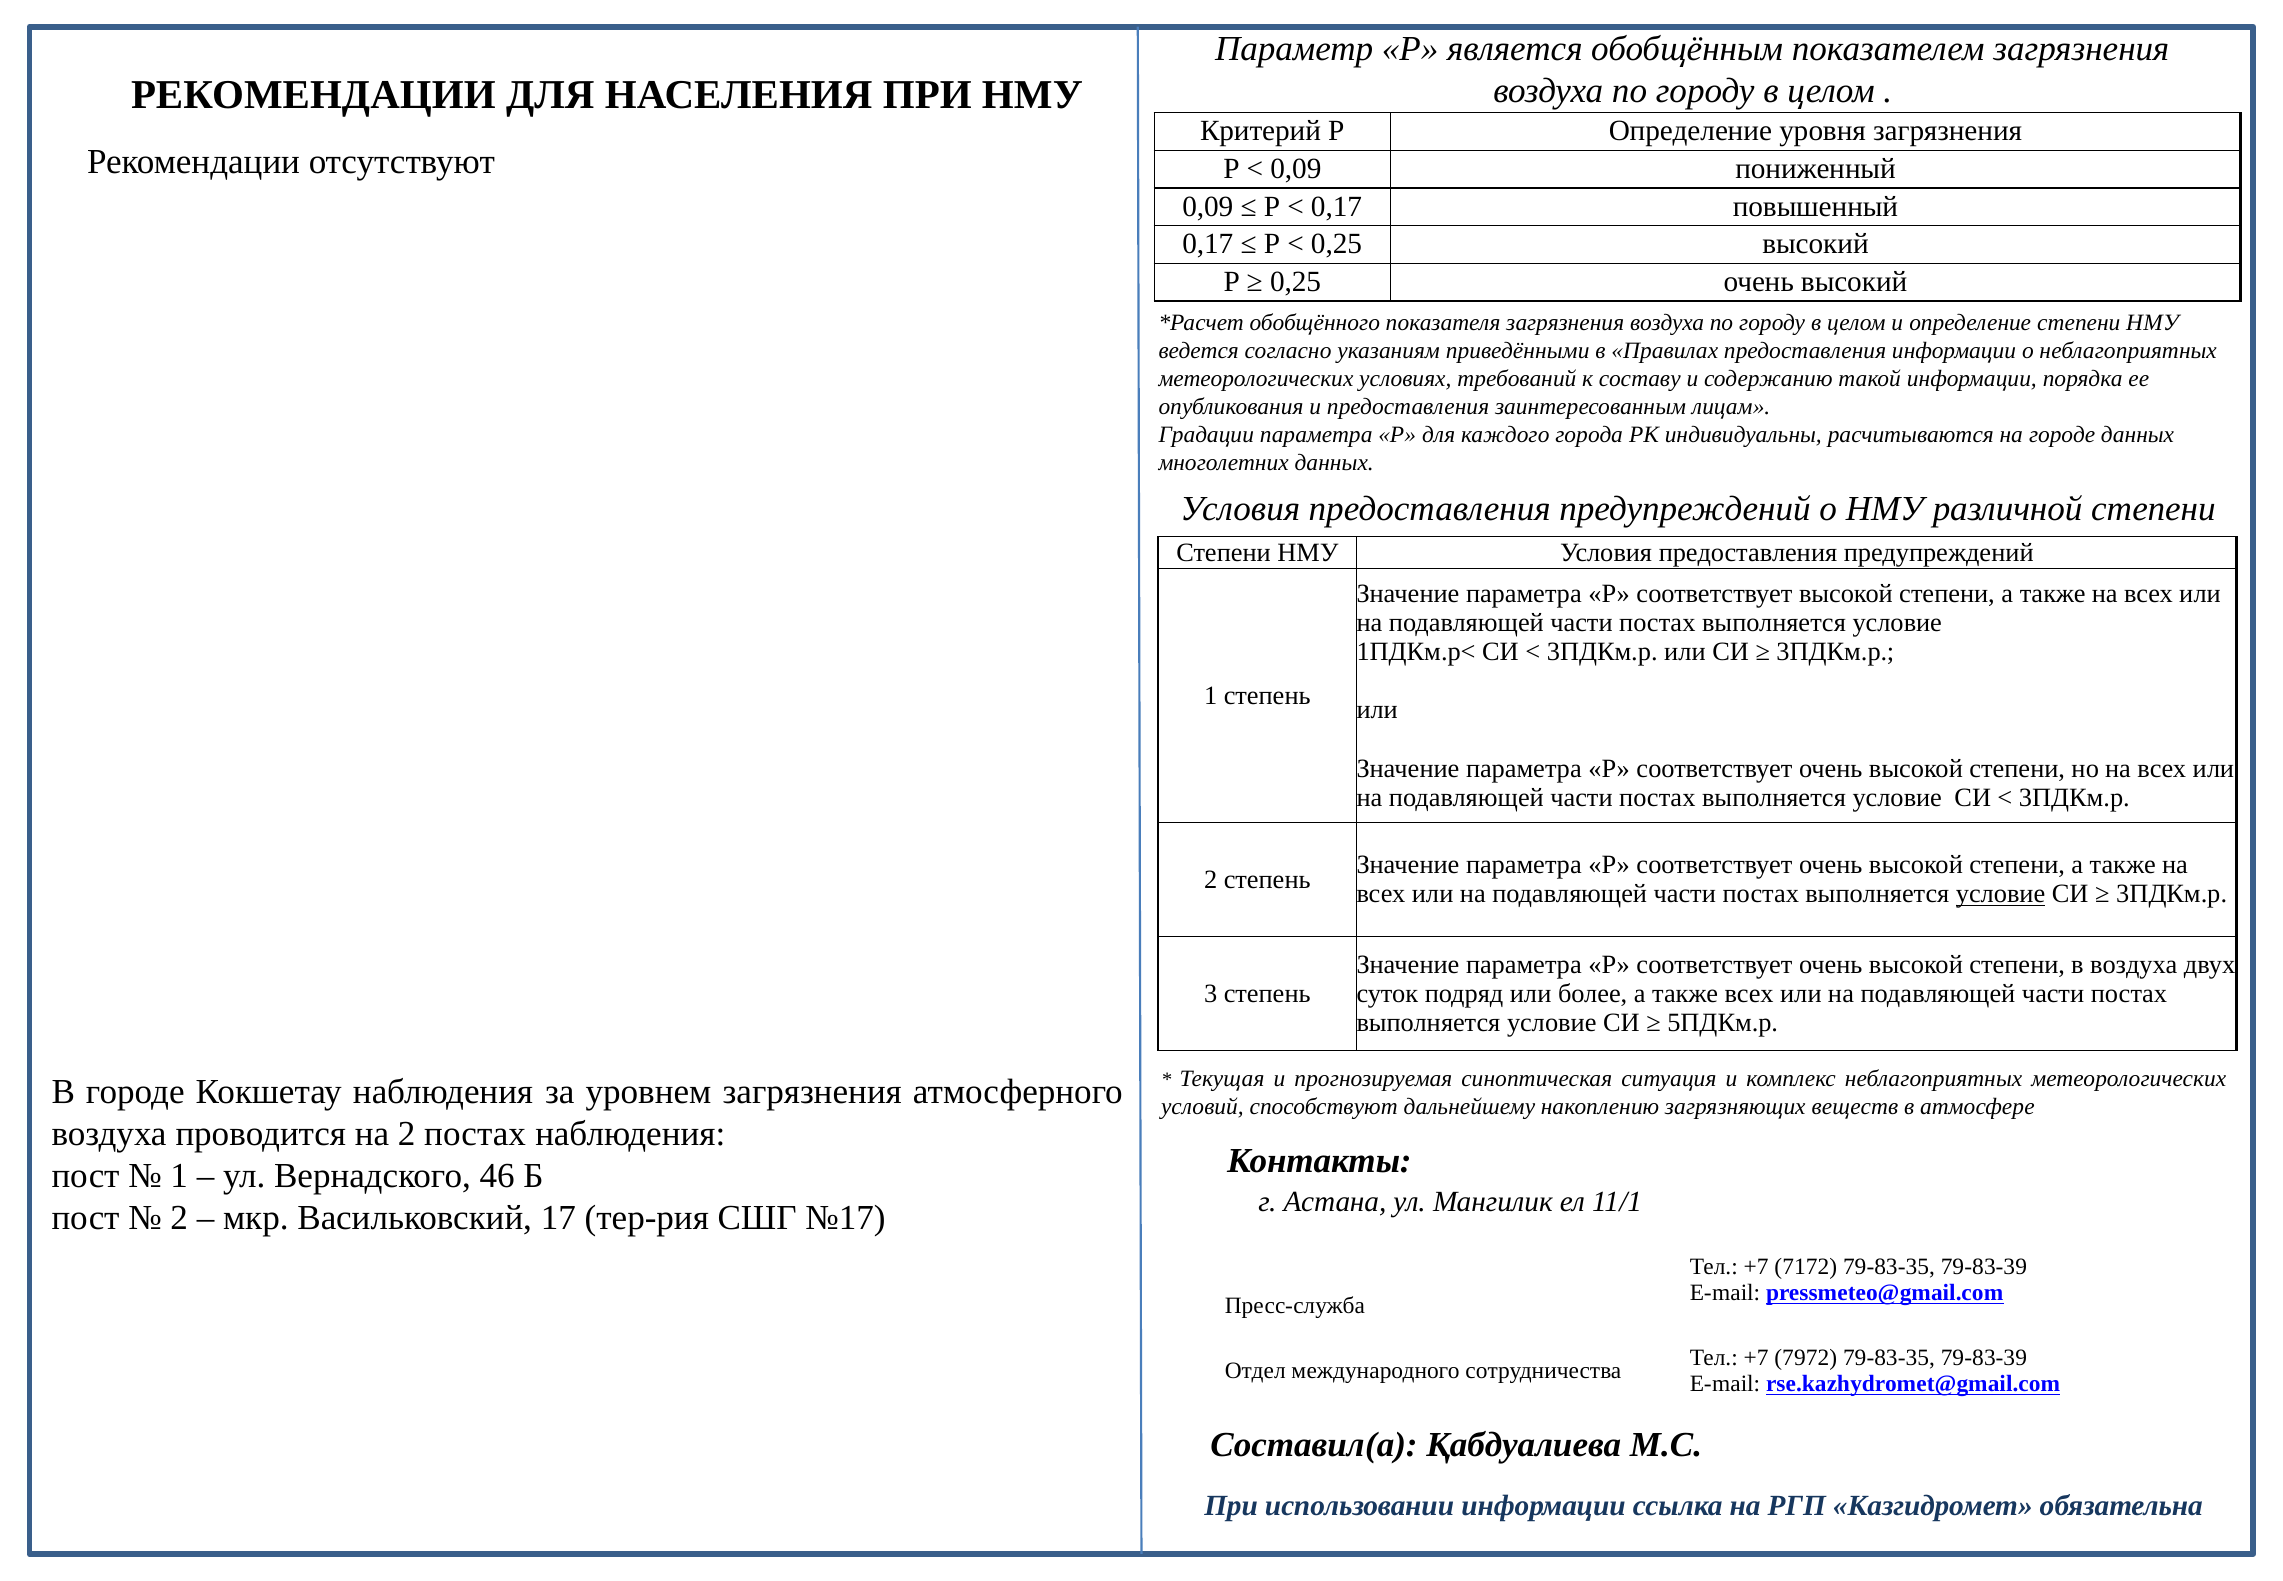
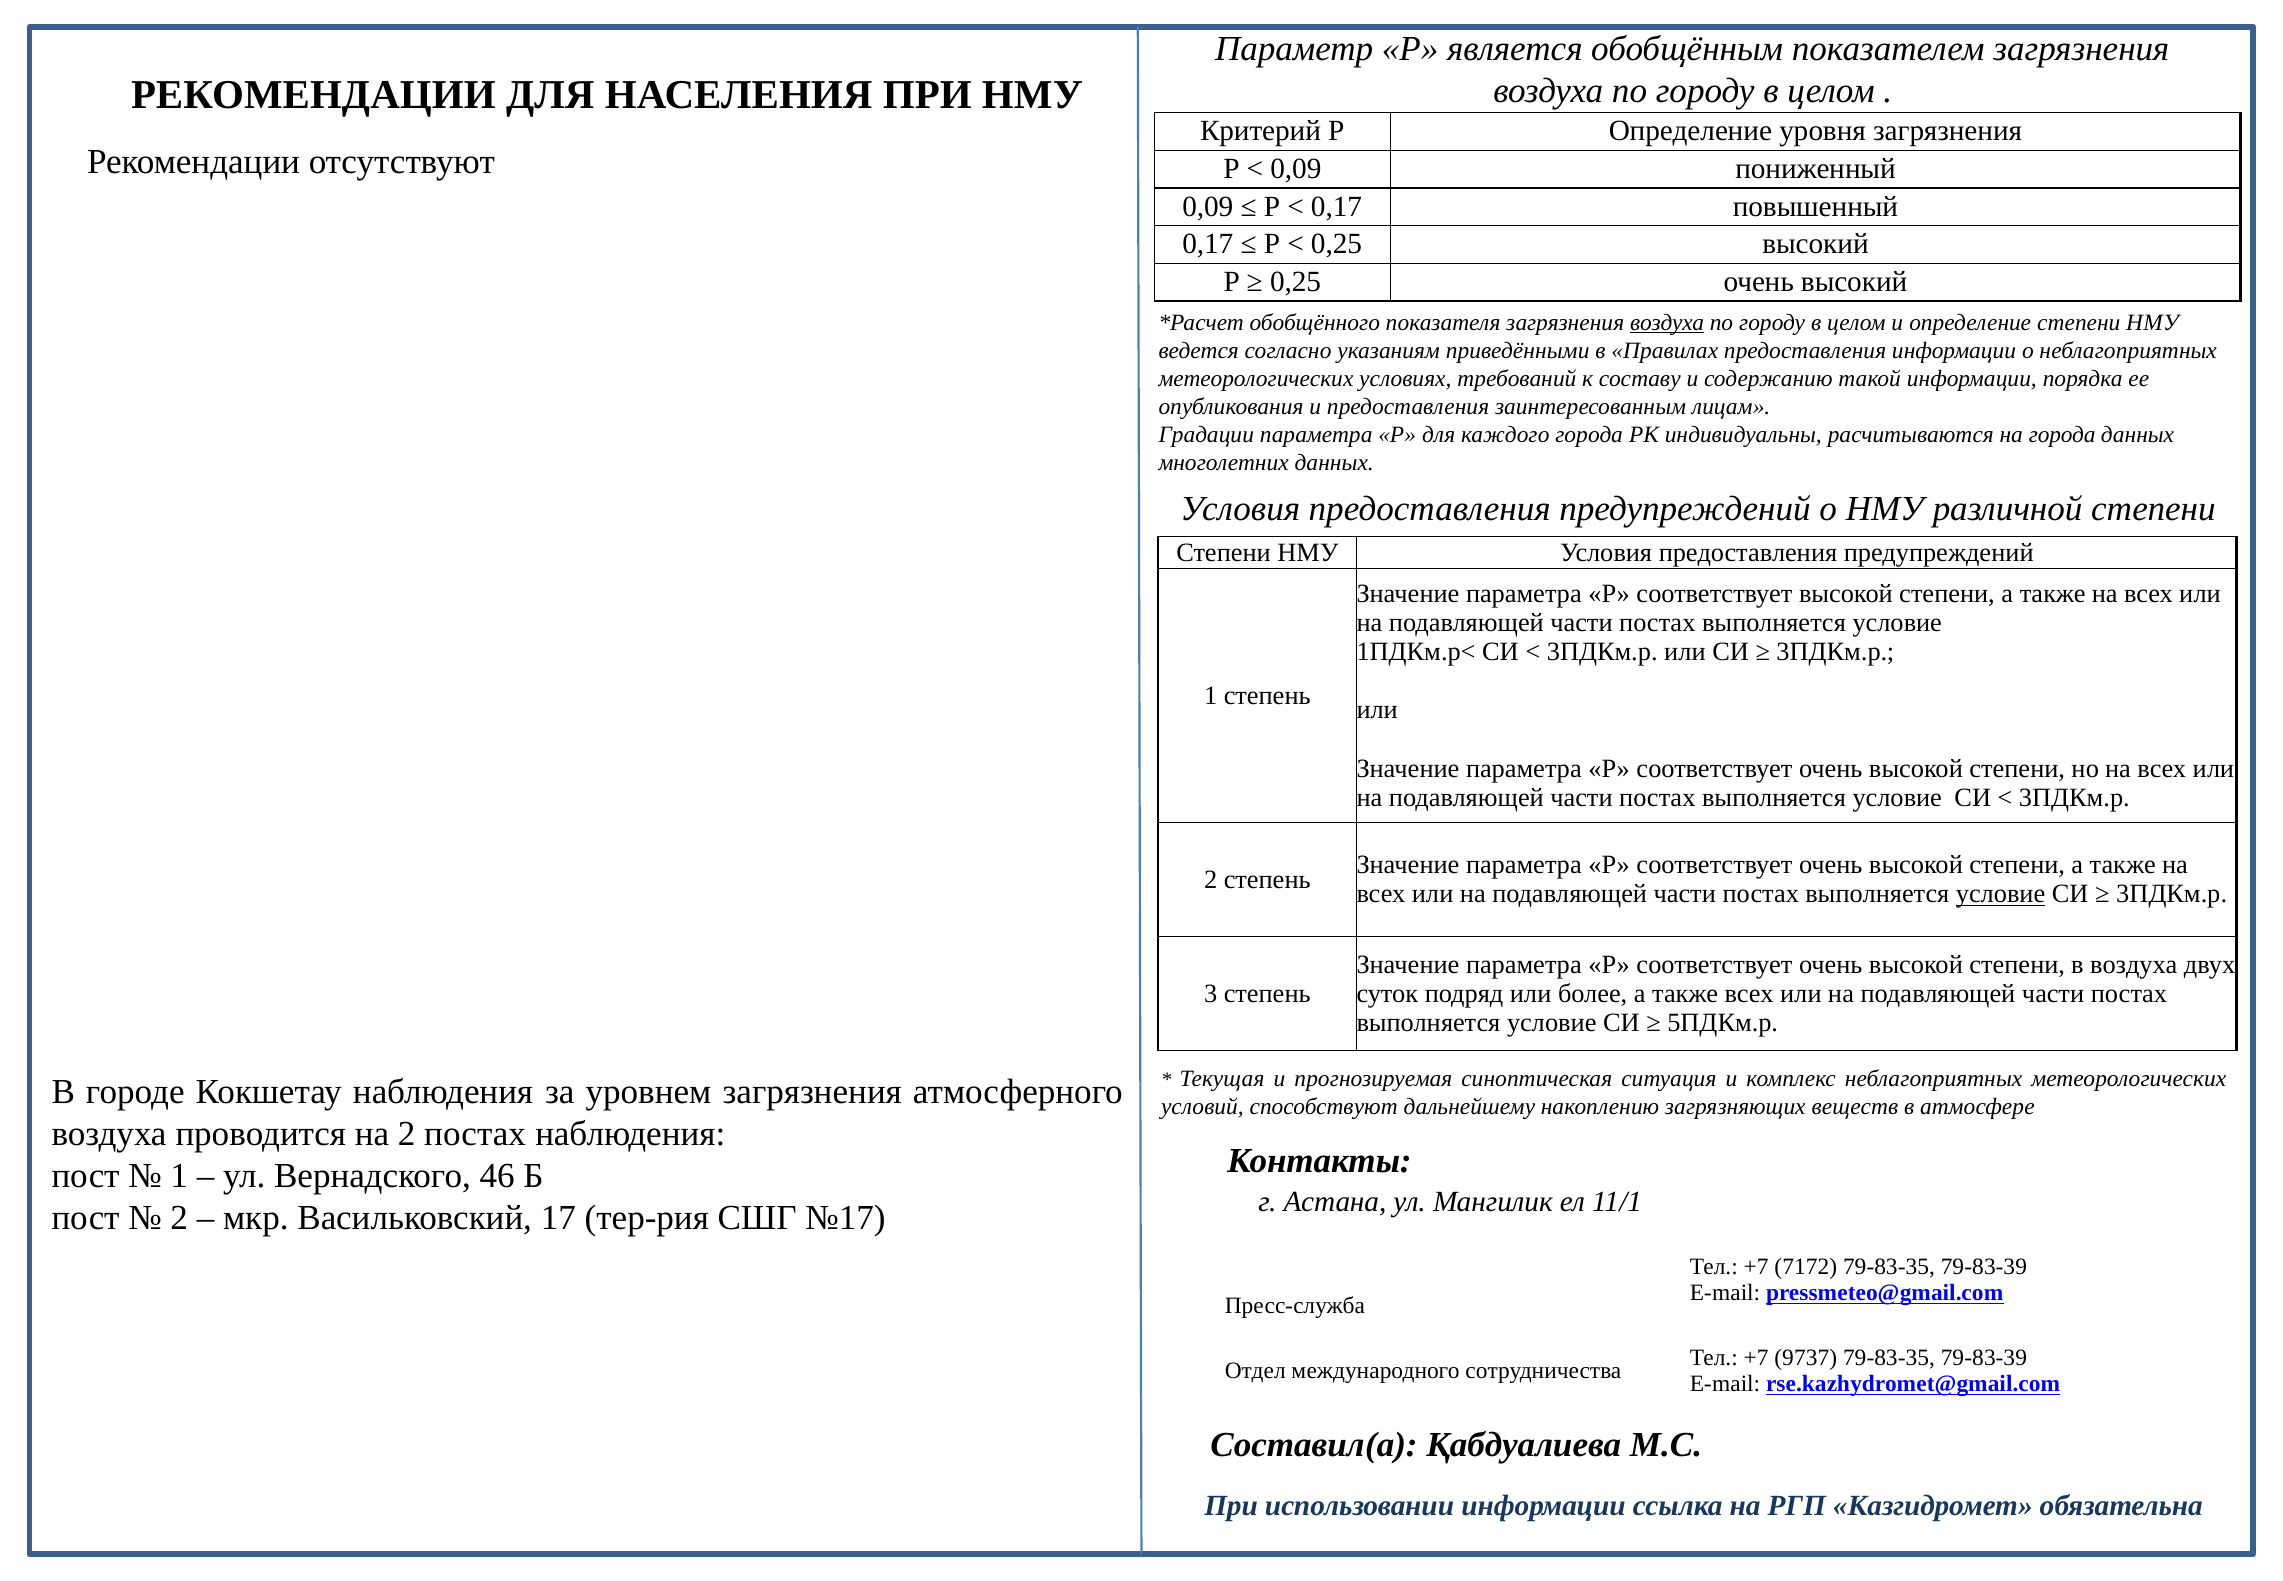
воздуха at (1667, 322) underline: none -> present
на городе: городе -> города
7972: 7972 -> 9737
